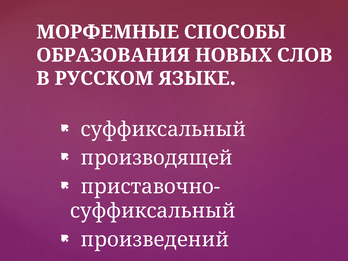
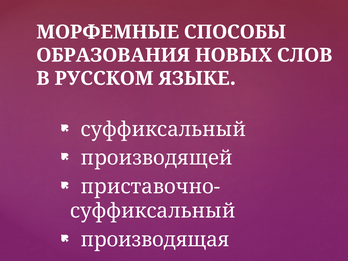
произведений: произведений -> производящая
